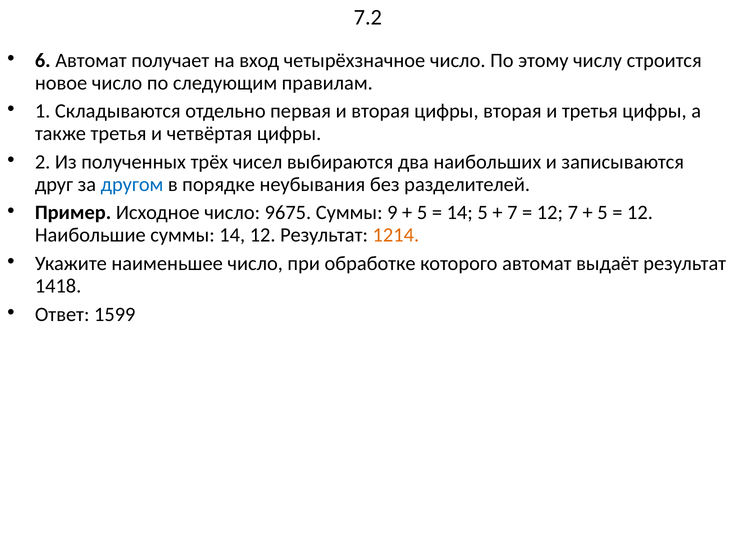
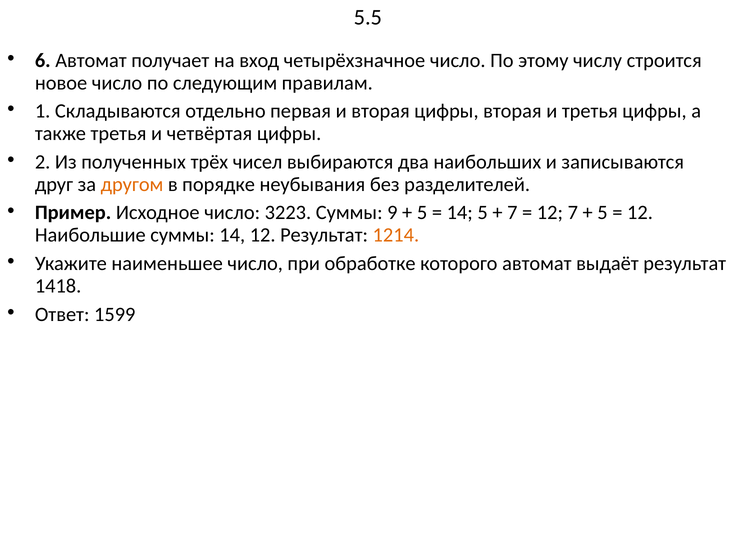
7.2: 7.2 -> 5.5
другом colour: blue -> orange
9675: 9675 -> 3223
